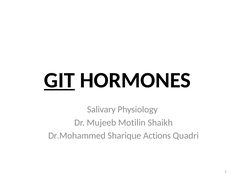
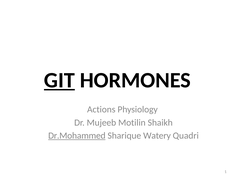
Salivary: Salivary -> Actions
Dr.Mohammed underline: none -> present
Actions: Actions -> Watery
